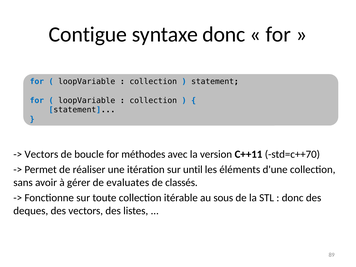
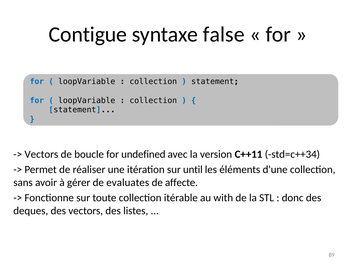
syntaxe donc: donc -> false
méthodes: méthodes -> undefined
std=c++70: std=c++70 -> std=c++34
classés: classés -> affecte
sous: sous -> with
